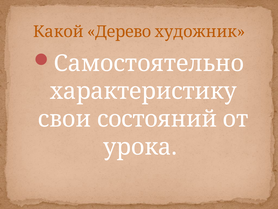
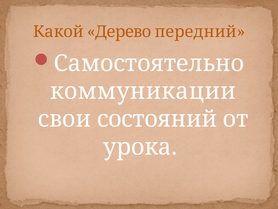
художник: художник -> передний
характеристику: характеристику -> коммуникации
